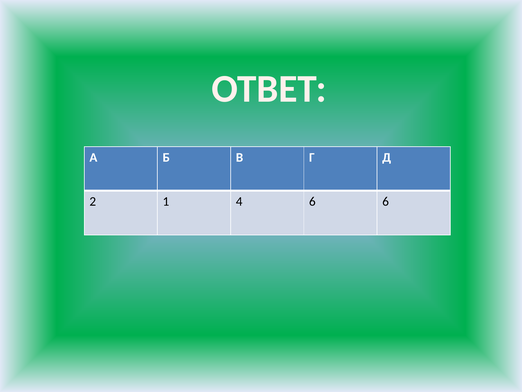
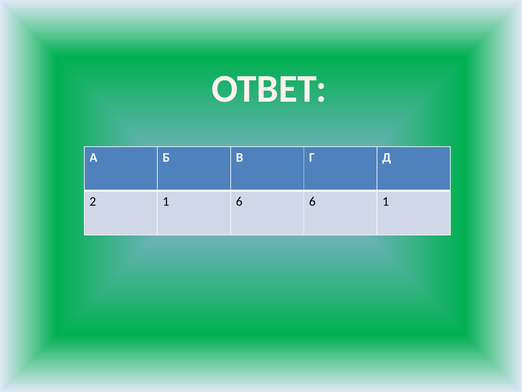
1 4: 4 -> 6
6 6: 6 -> 1
